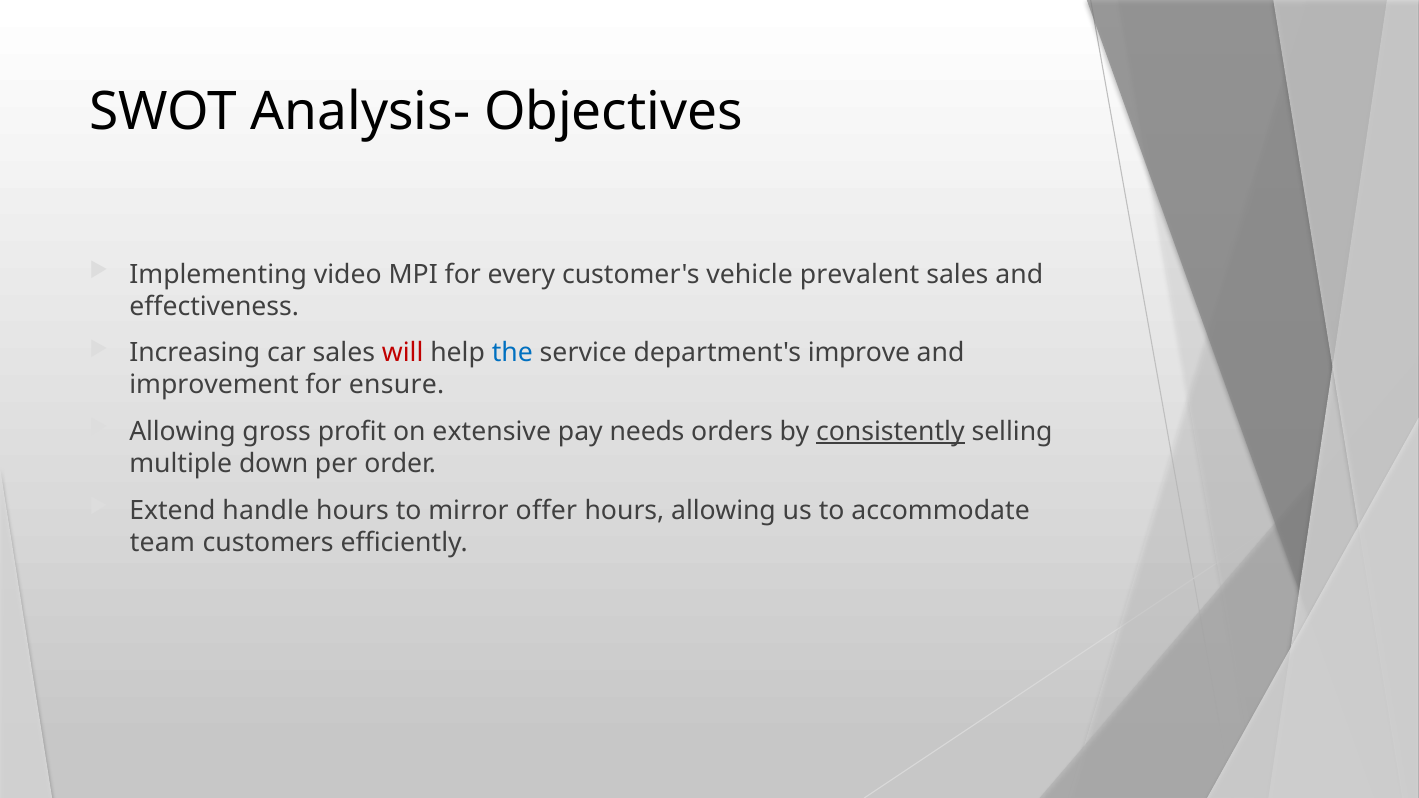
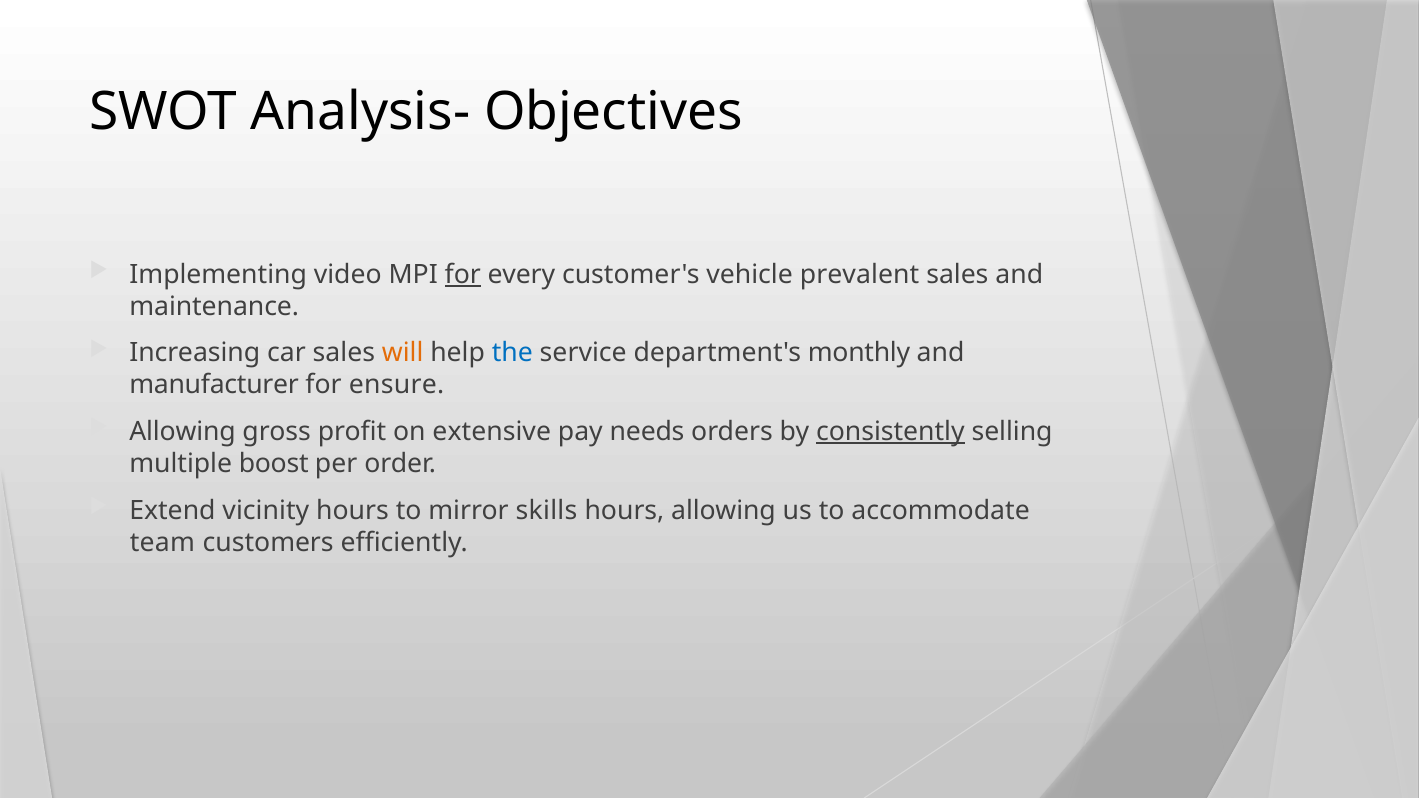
for at (463, 275) underline: none -> present
effectiveness: effectiveness -> maintenance
will colour: red -> orange
improve: improve -> monthly
improvement: improvement -> manufacturer
down: down -> boost
handle: handle -> vicinity
offer: offer -> skills
